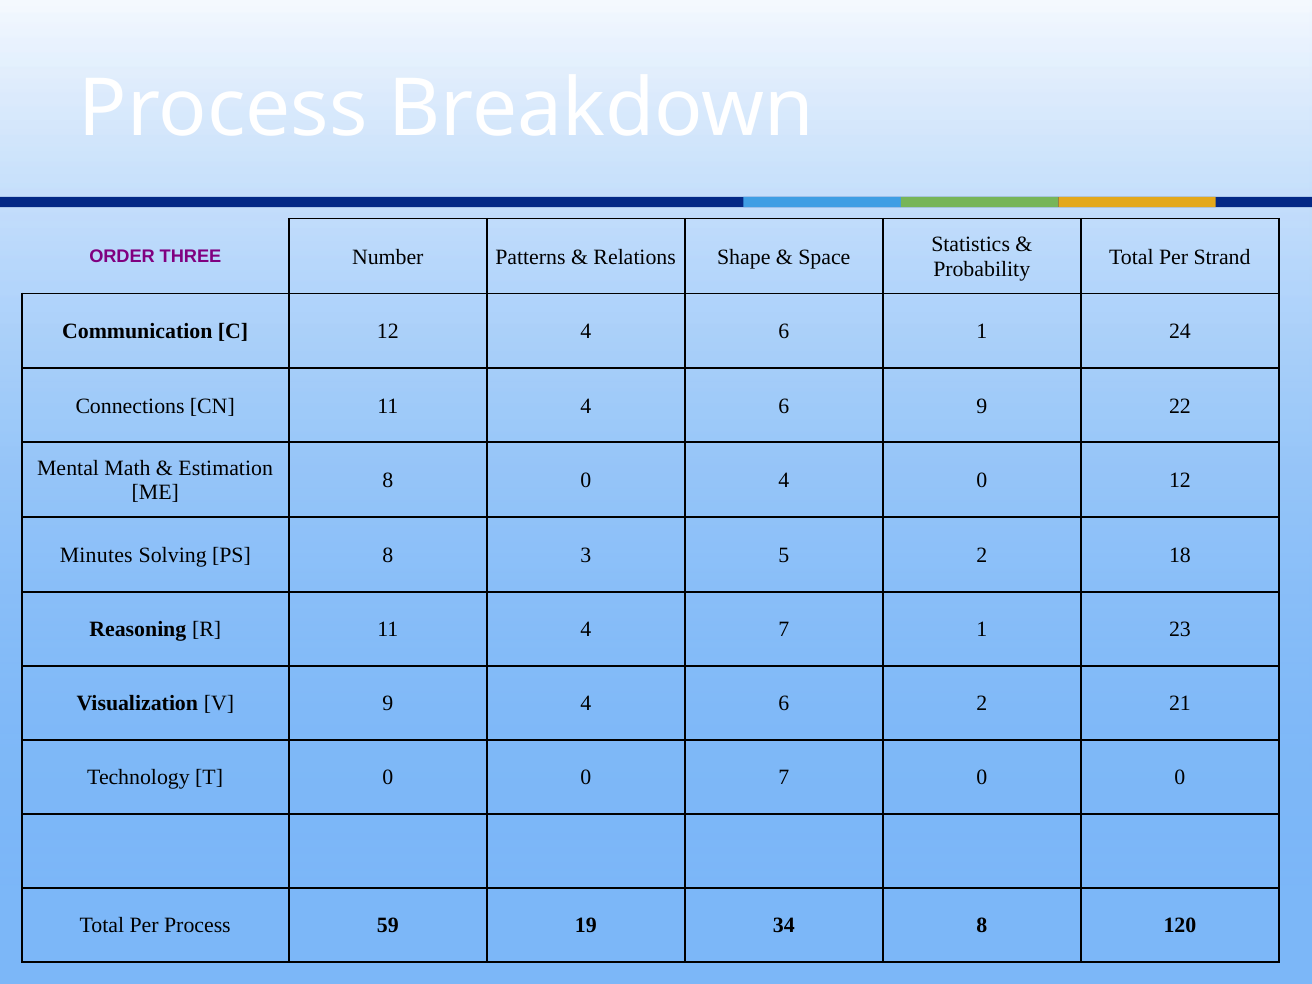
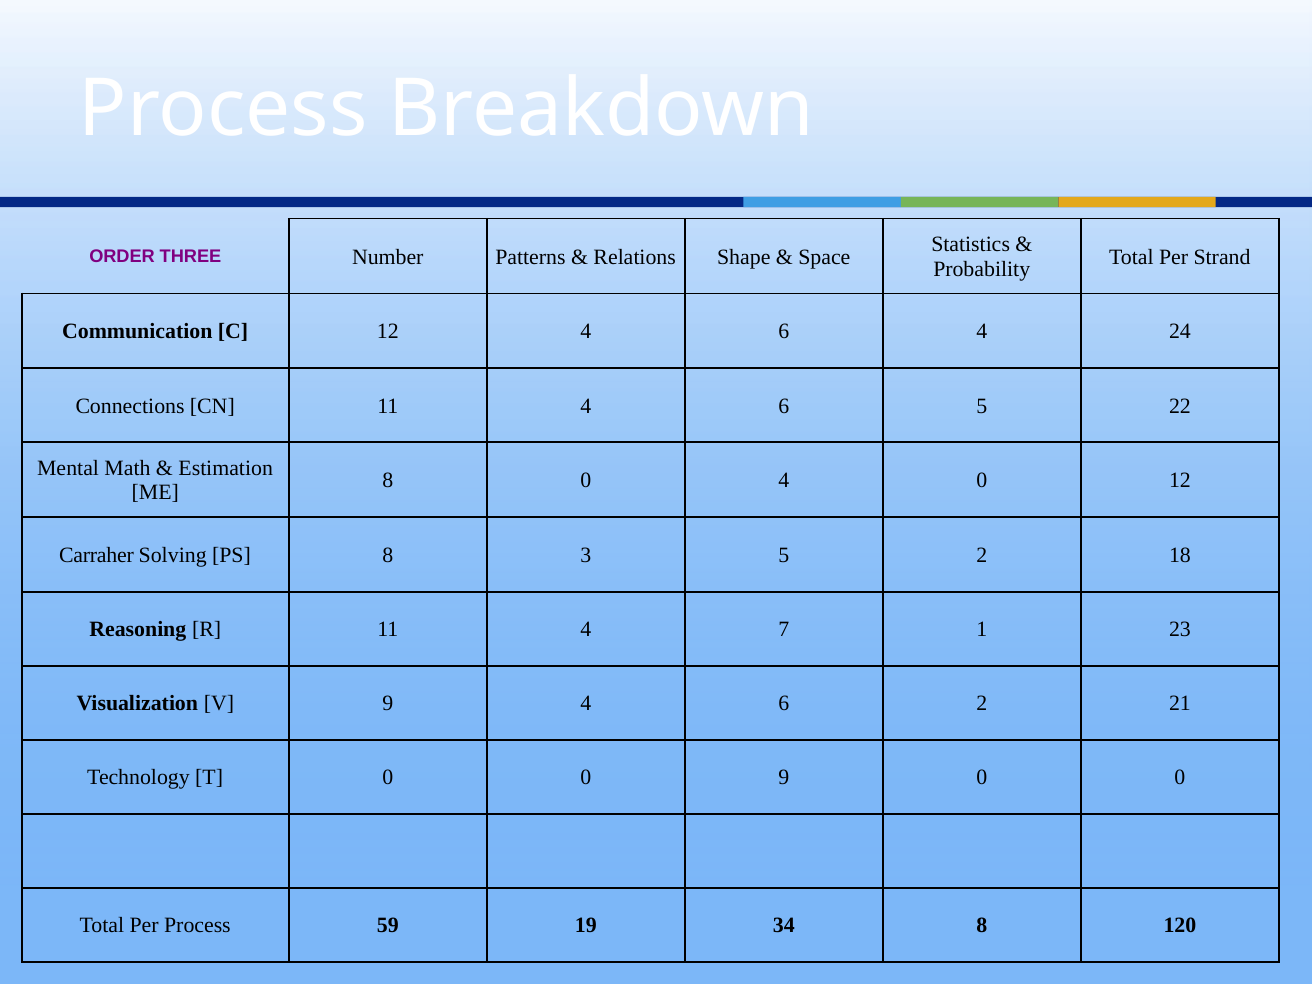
6 1: 1 -> 4
6 9: 9 -> 5
Minutes: Minutes -> Carraher
0 7: 7 -> 9
